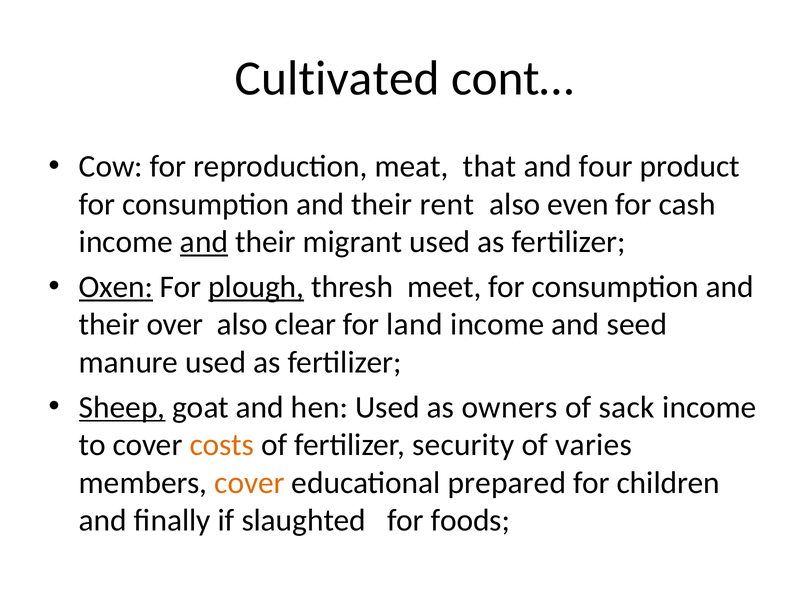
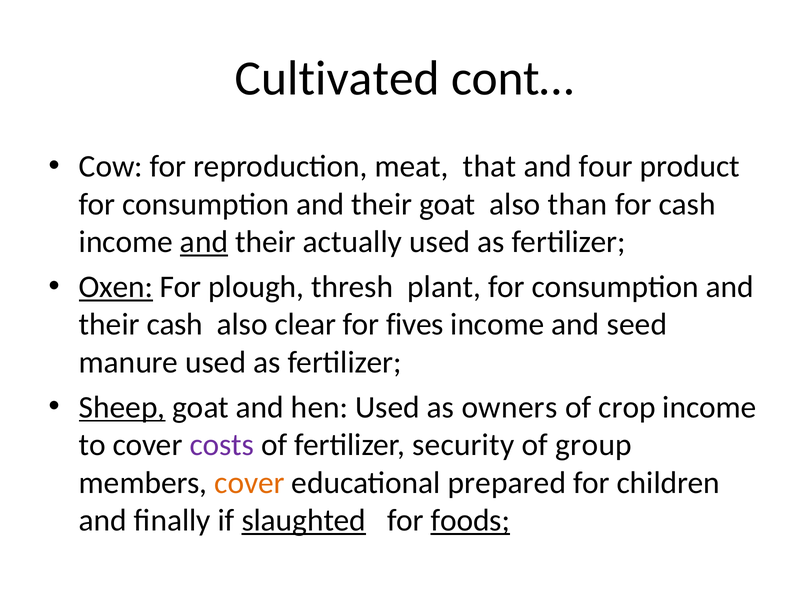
their rent: rent -> goat
even: even -> than
migrant: migrant -> actually
plough underline: present -> none
meet: meet -> plant
their over: over -> cash
land: land -> fives
sack: sack -> crop
costs colour: orange -> purple
varies: varies -> group
slaughted underline: none -> present
foods underline: none -> present
